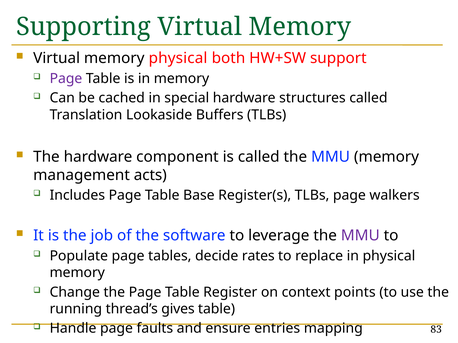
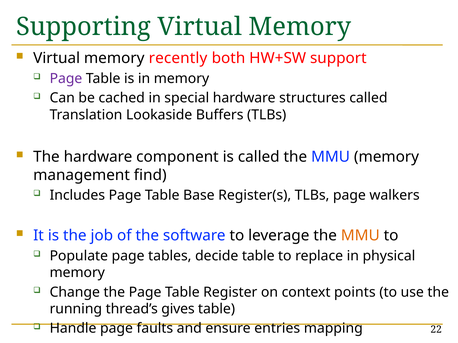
memory physical: physical -> recently
acts: acts -> find
MMU at (360, 236) colour: purple -> orange
decide rates: rates -> table
83: 83 -> 22
